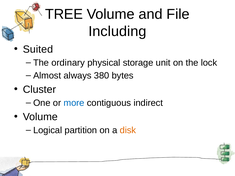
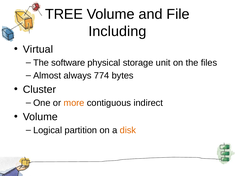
Suited: Suited -> Virtual
ordinary: ordinary -> software
lock: lock -> files
380: 380 -> 774
more colour: blue -> orange
